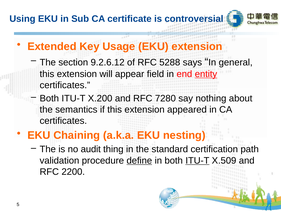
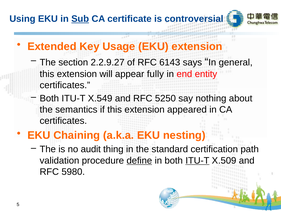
Sub underline: none -> present
9.2.6.12: 9.2.6.12 -> 2.2.9.27
5288: 5288 -> 6143
field: field -> fully
entity underline: present -> none
X.200: X.200 -> X.549
7280: 7280 -> 5250
2200: 2200 -> 5980
